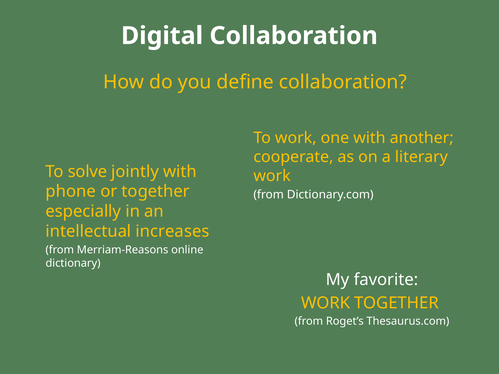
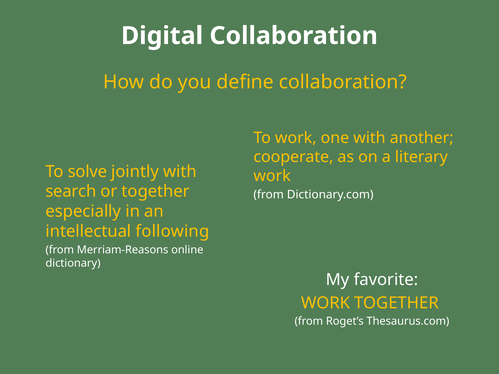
phone: phone -> search
increases: increases -> following
